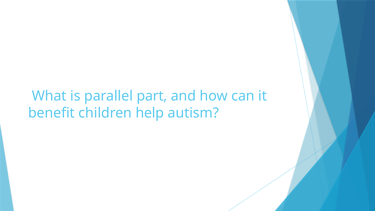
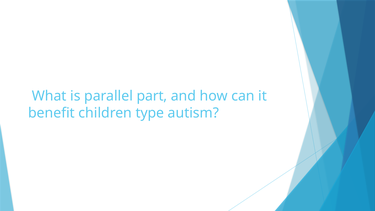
help: help -> type
